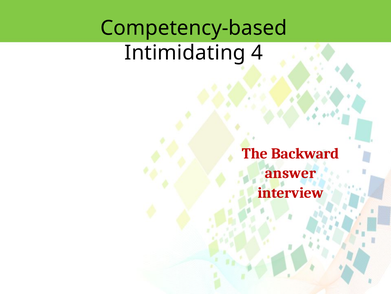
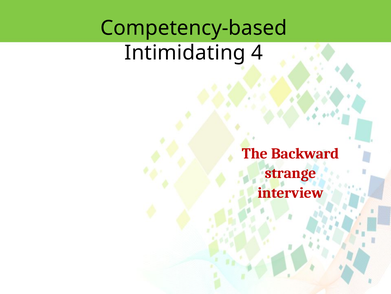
answer: answer -> strange
